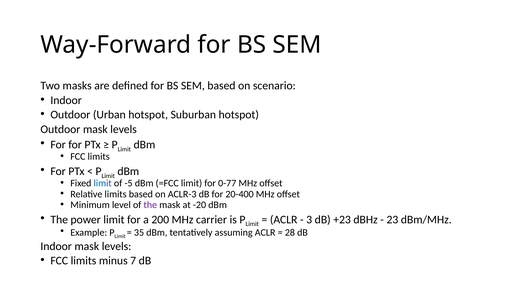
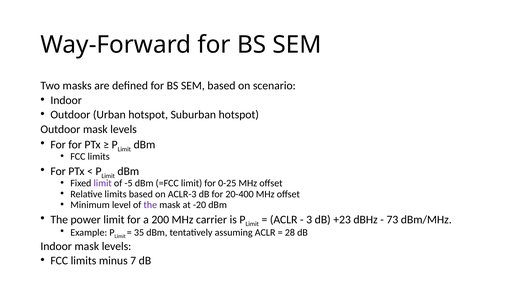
limit at (103, 183) colour: blue -> purple
0-77: 0-77 -> 0-25
23: 23 -> 73
